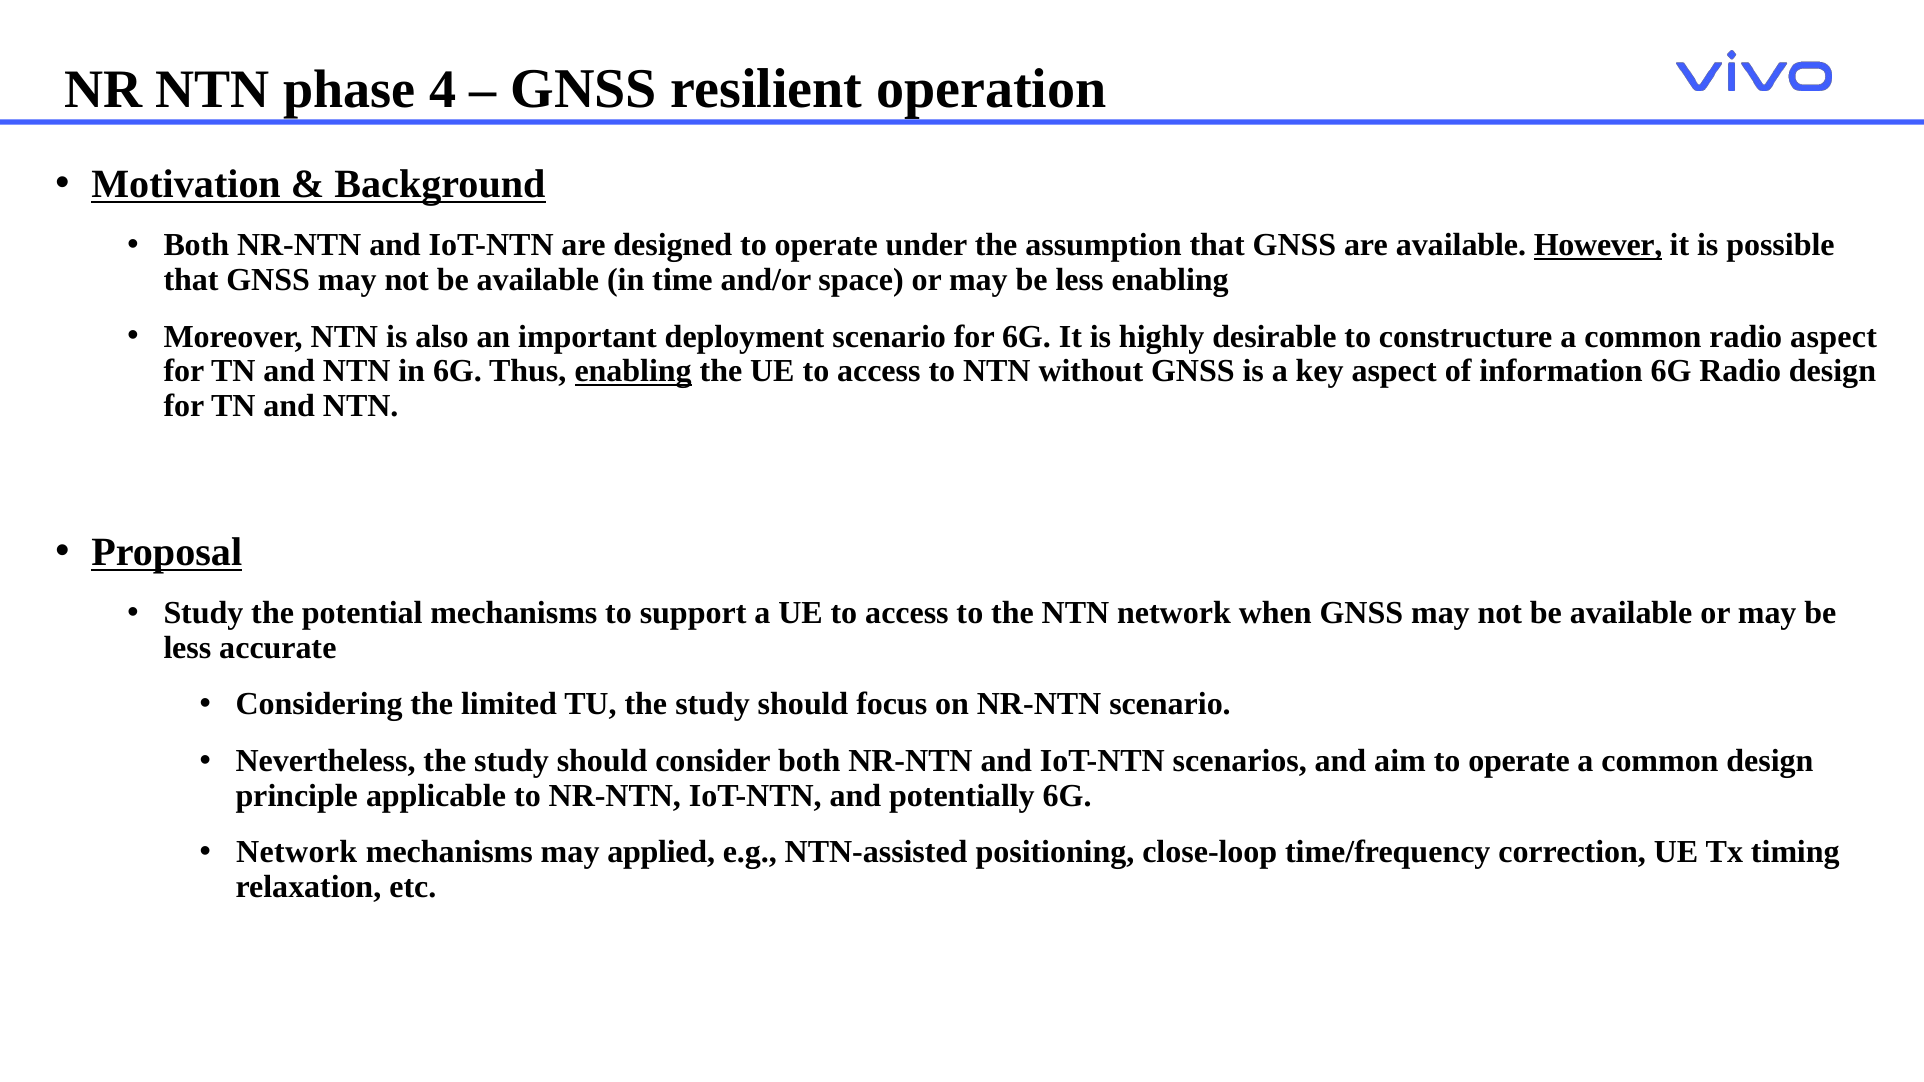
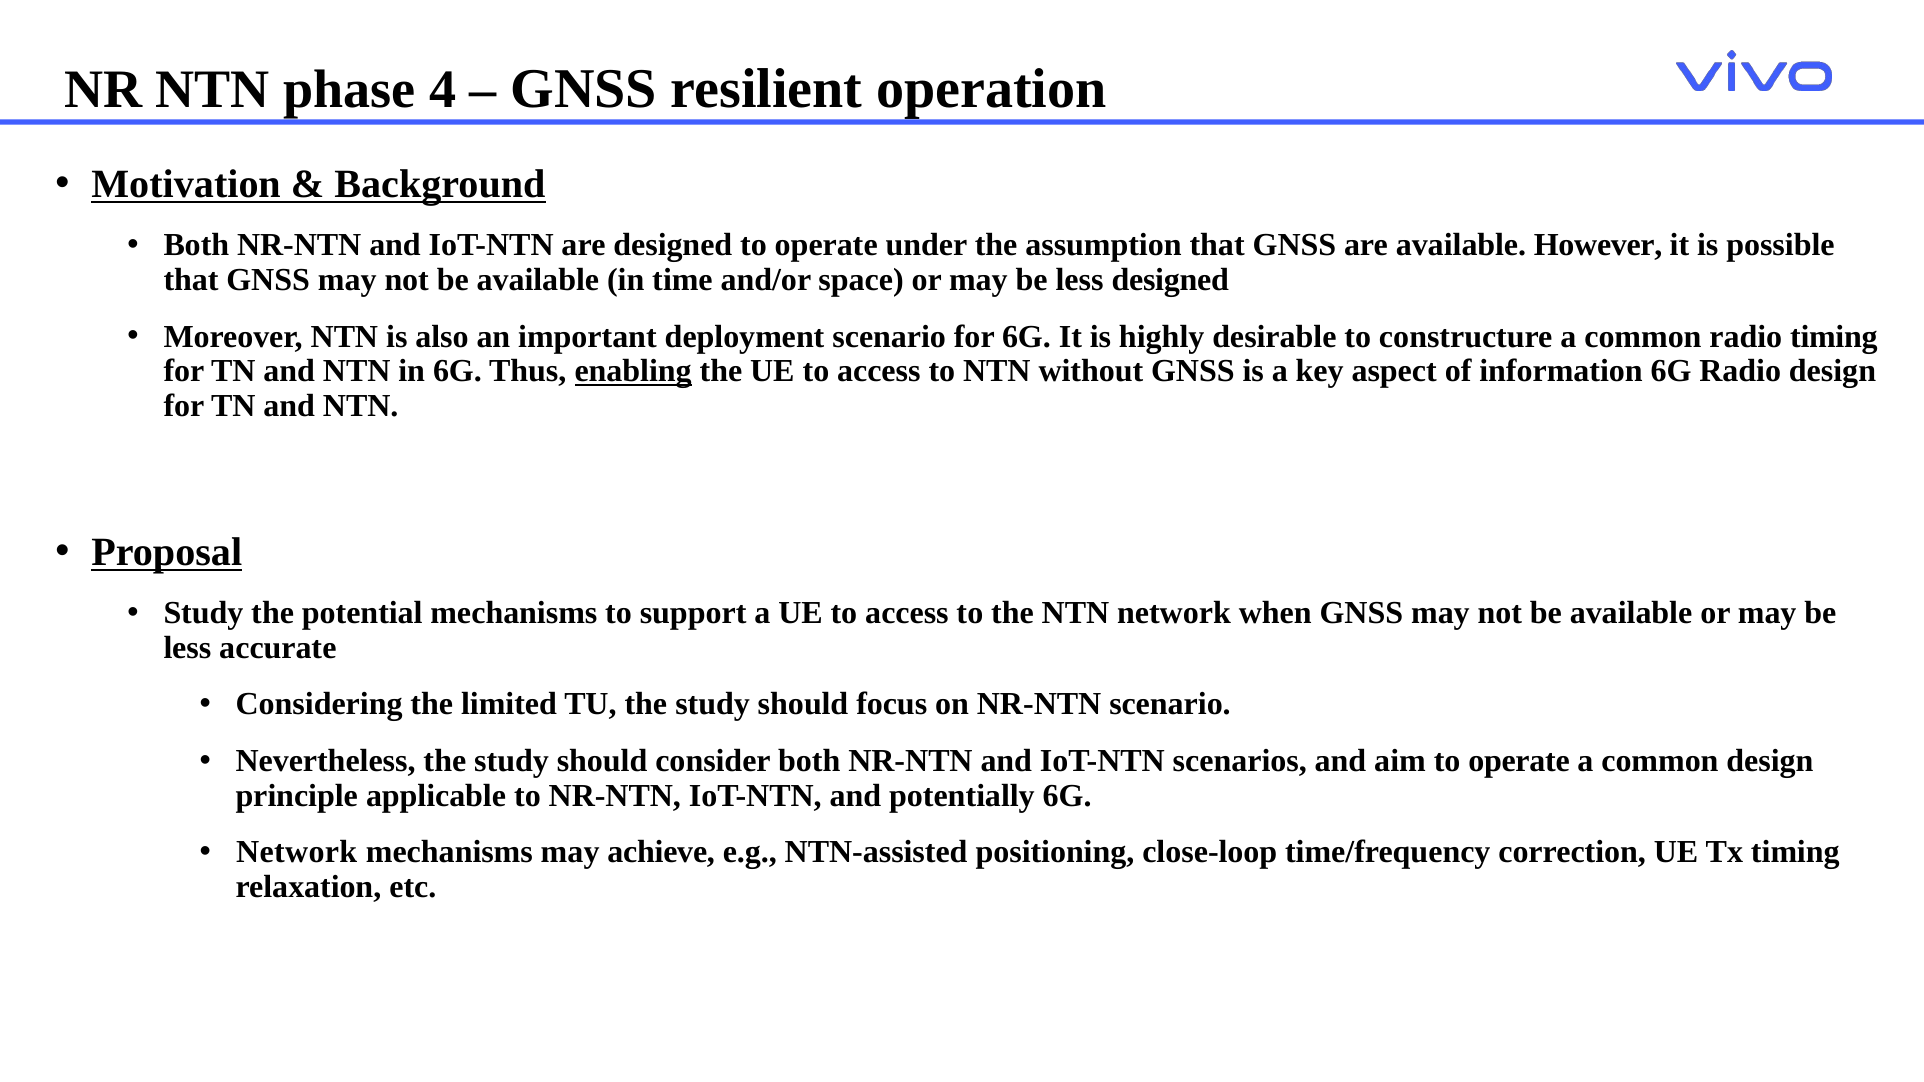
However underline: present -> none
less enabling: enabling -> designed
radio aspect: aspect -> timing
applied: applied -> achieve
